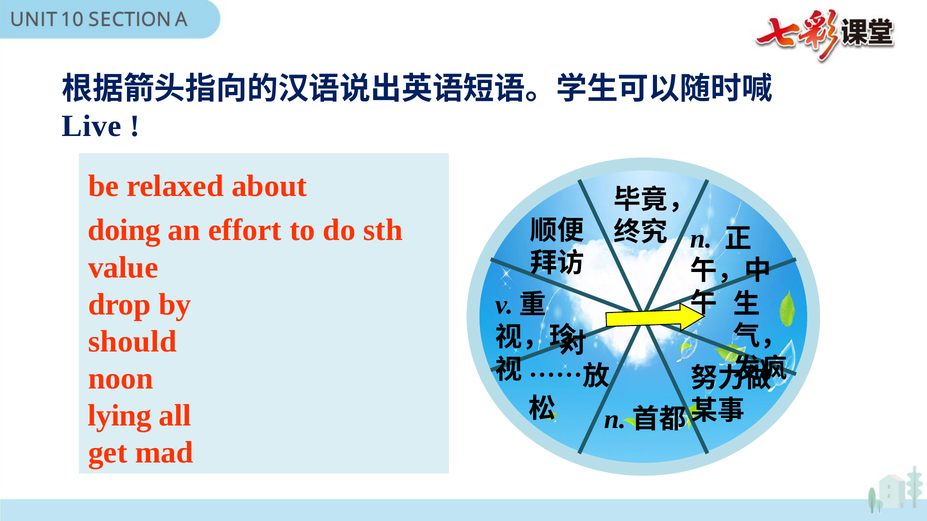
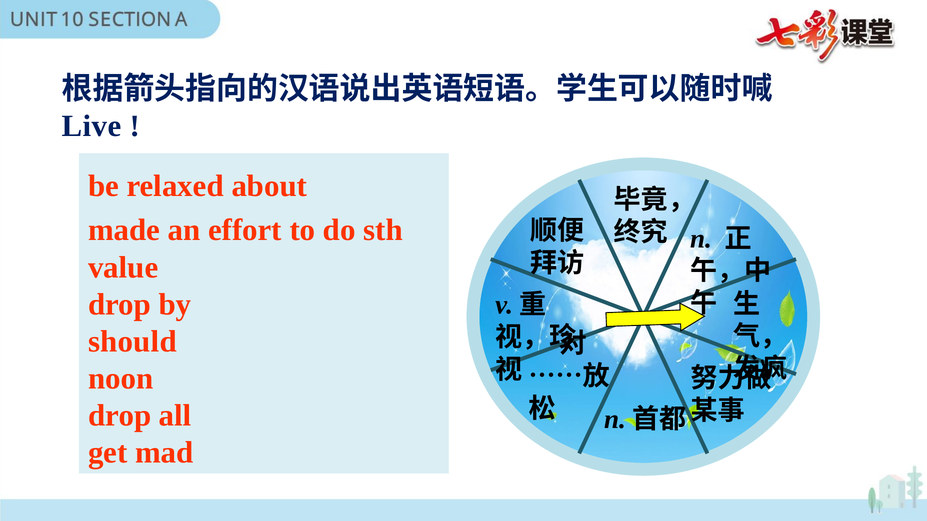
doing: doing -> made
lying at (120, 416): lying -> drop
